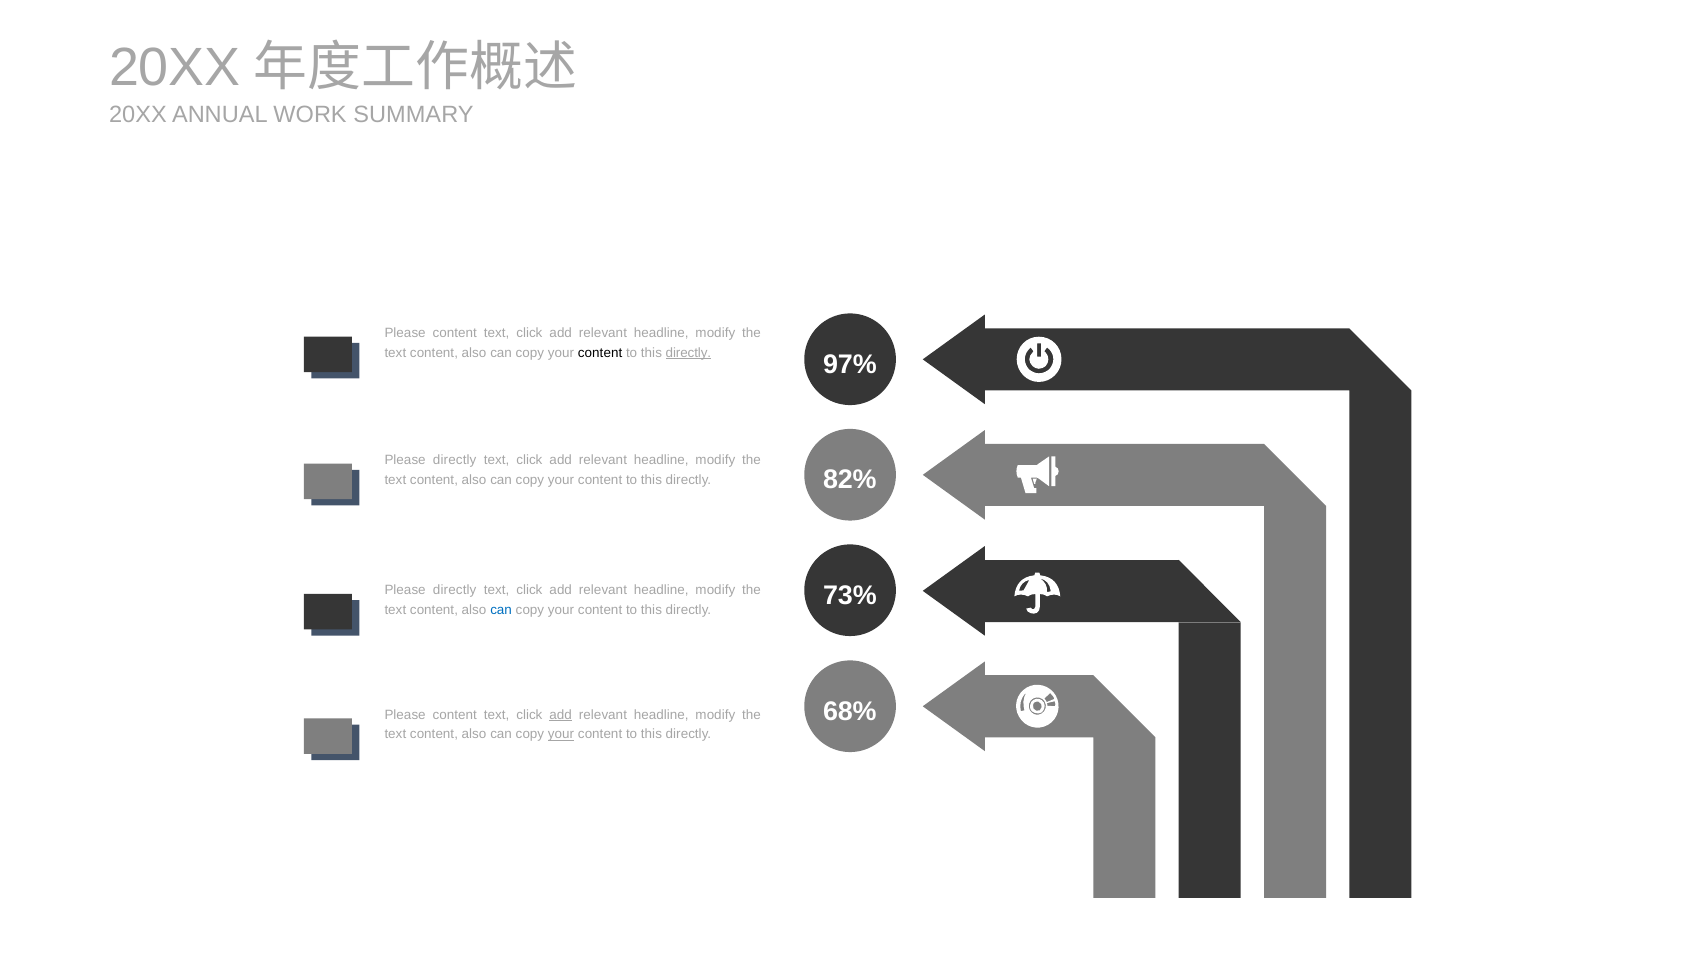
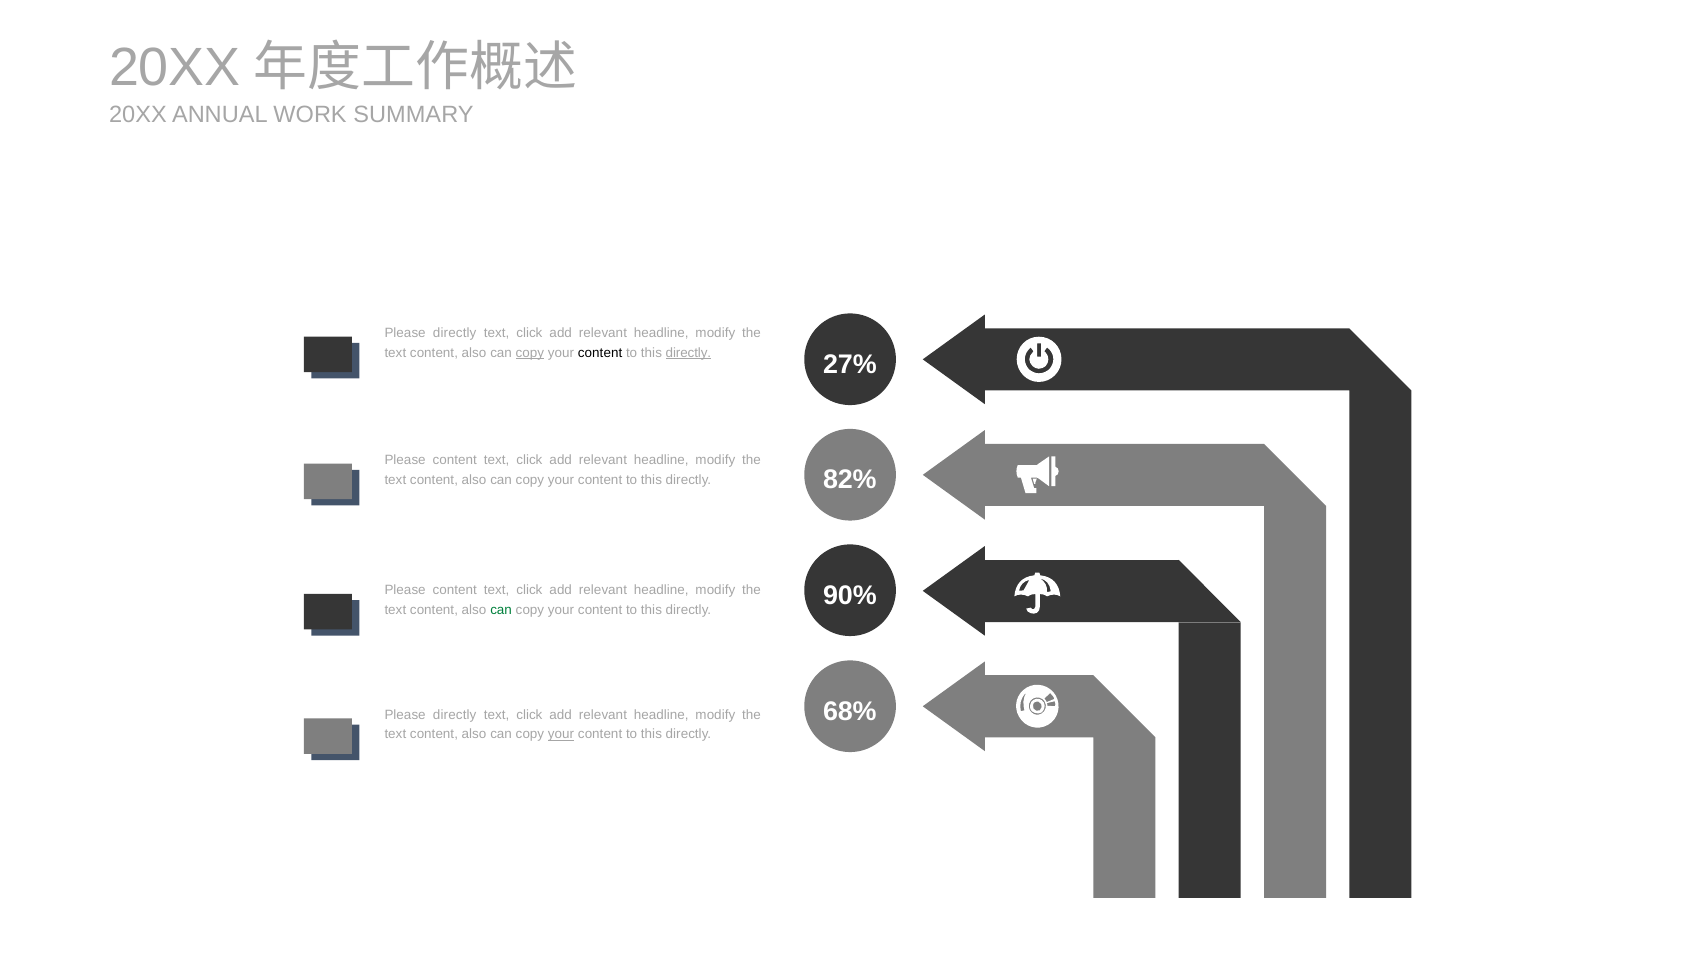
content at (455, 333): content -> directly
copy at (530, 353) underline: none -> present
97%: 97% -> 27%
directly at (455, 460): directly -> content
73%: 73% -> 90%
directly at (455, 590): directly -> content
can at (501, 610) colour: blue -> green
content at (455, 715): content -> directly
add at (561, 715) underline: present -> none
